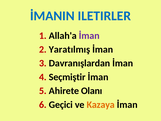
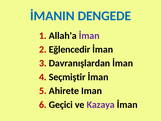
ILETIRLER: ILETIRLER -> DENGEDE
Yaratılmış: Yaratılmış -> Eğlencedir
Olanı: Olanı -> Iman
Kazaya colour: orange -> purple
